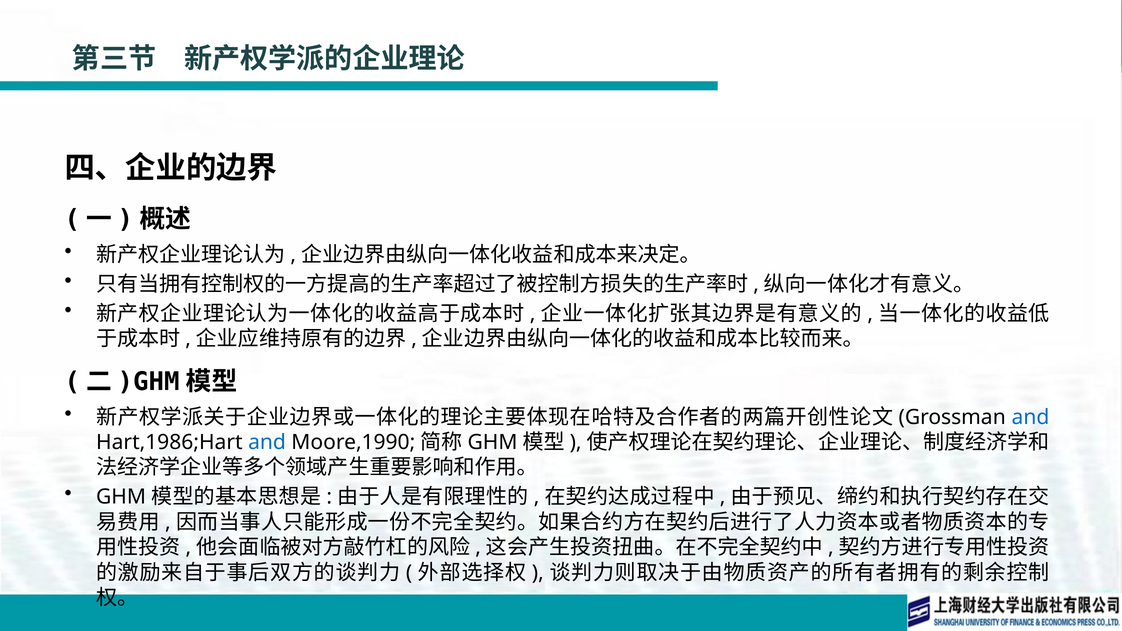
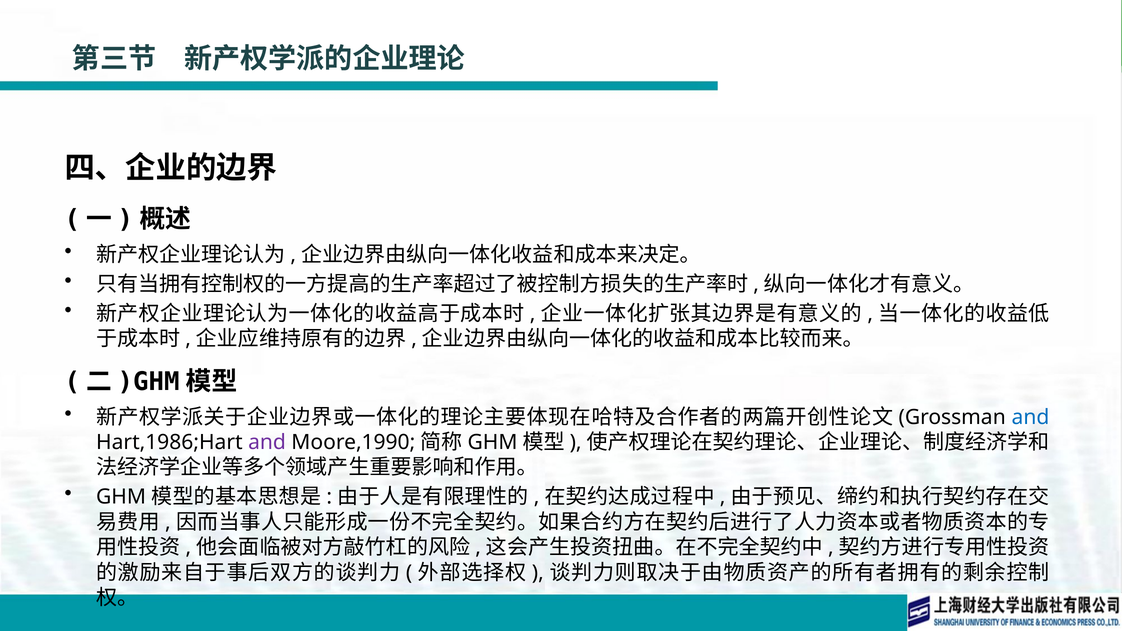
and at (267, 442) colour: blue -> purple
